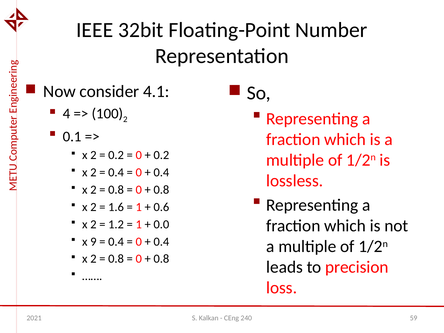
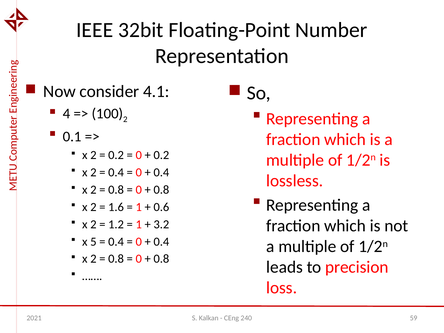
0.0: 0.0 -> 3.2
9: 9 -> 5
